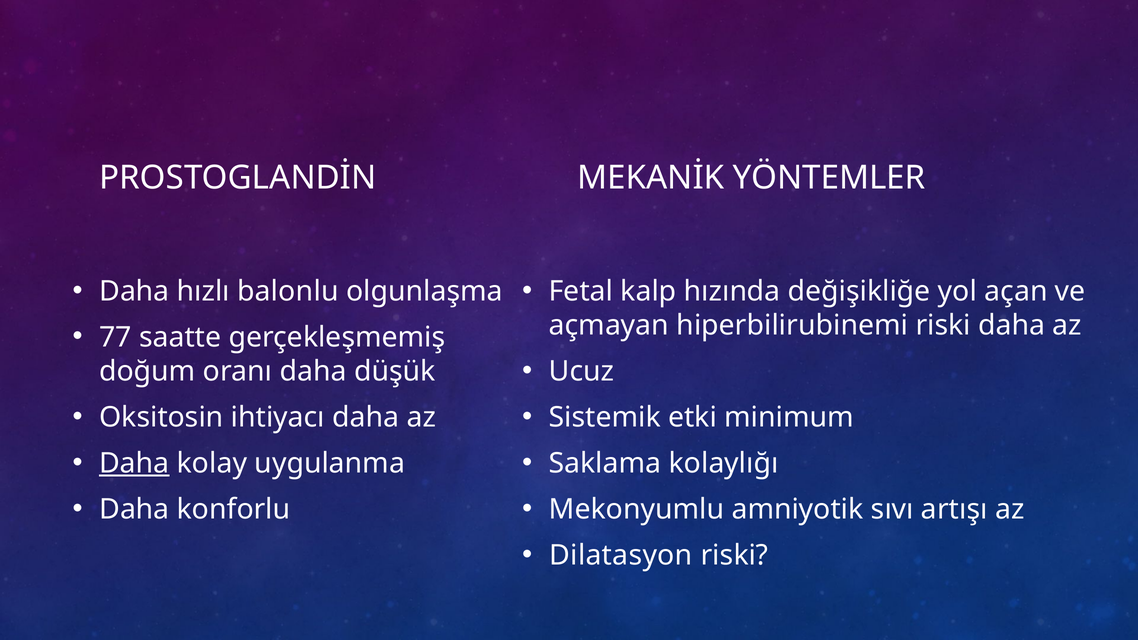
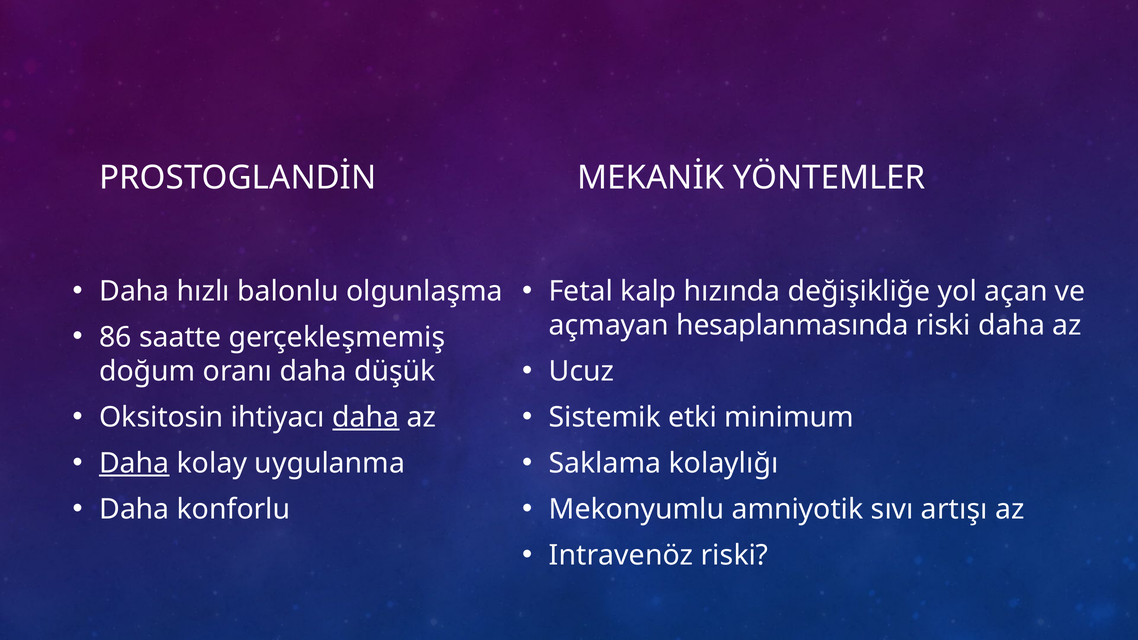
hiperbilirubinemi: hiperbilirubinemi -> hesaplanmasında
77: 77 -> 86
daha at (366, 417) underline: none -> present
Dilatasyon: Dilatasyon -> Intravenöz
